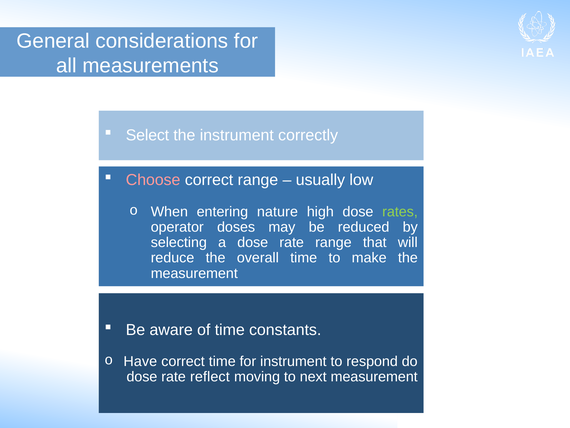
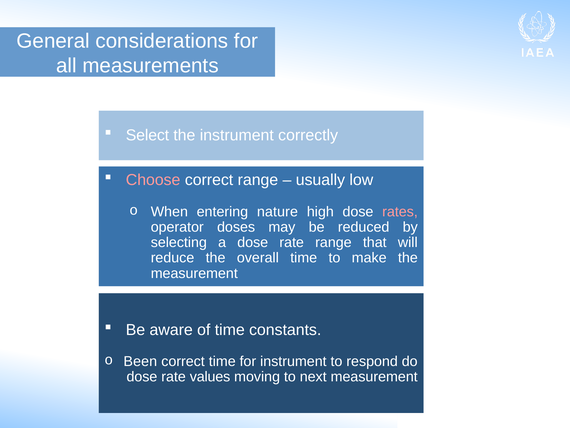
rates colour: light green -> pink
Have: Have -> Been
reflect: reflect -> values
